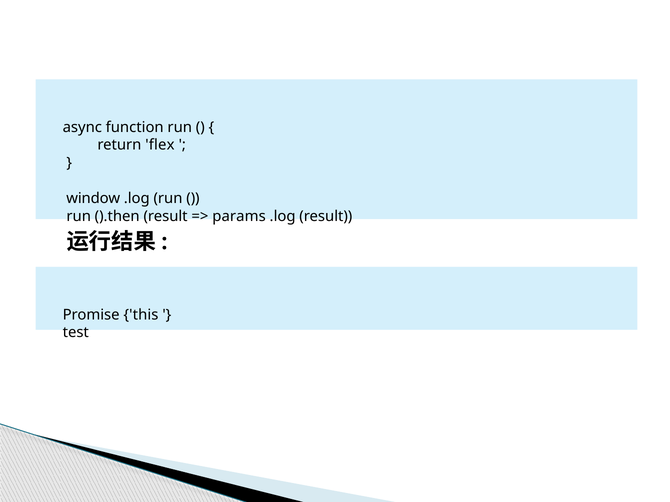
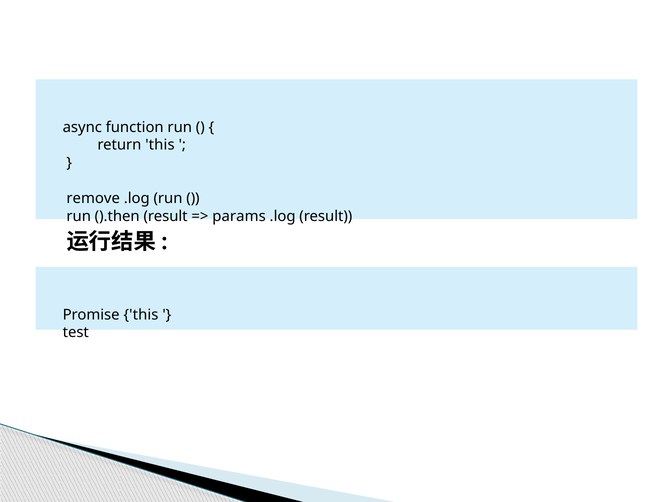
return flex: flex -> this
window: window -> remove
